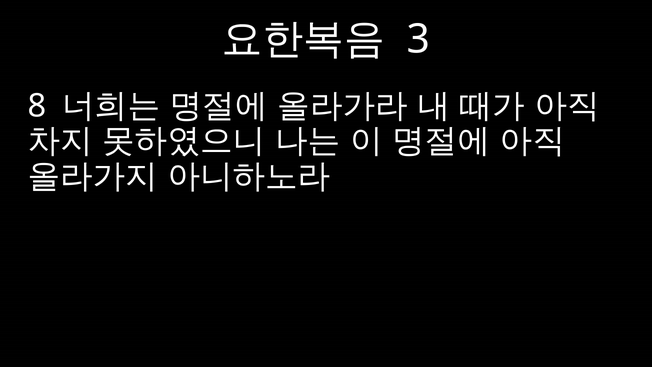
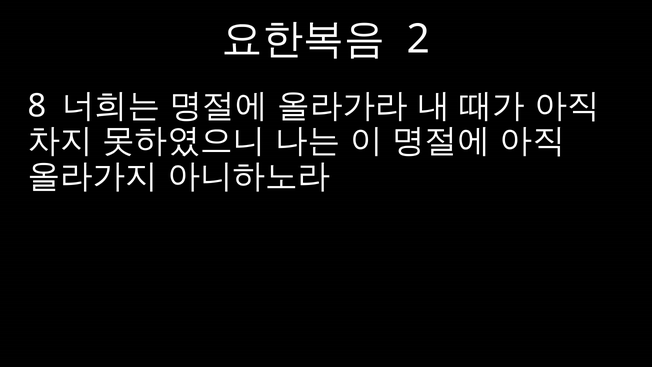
3: 3 -> 2
